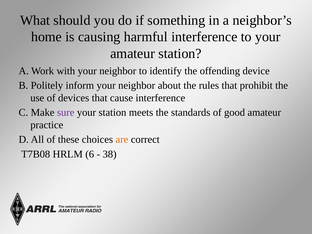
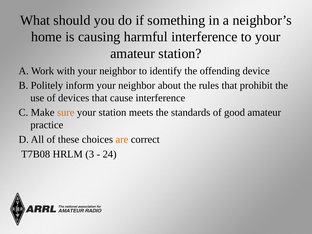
sure colour: purple -> orange
6: 6 -> 3
38: 38 -> 24
